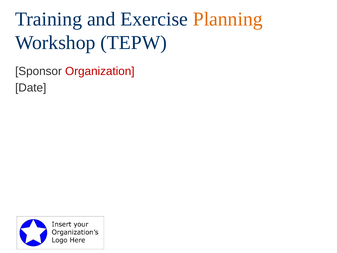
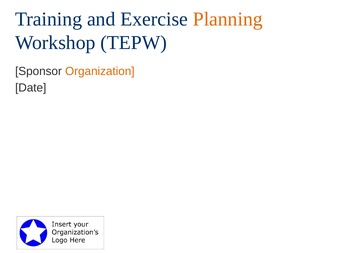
Organization colour: red -> orange
